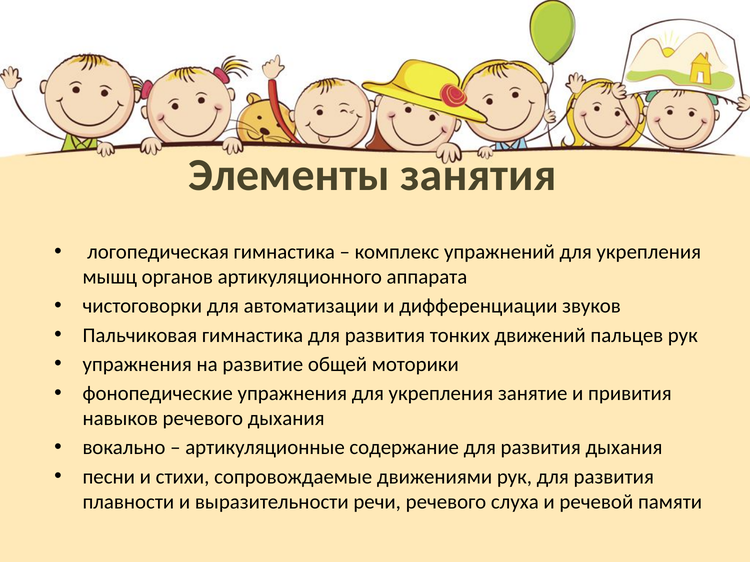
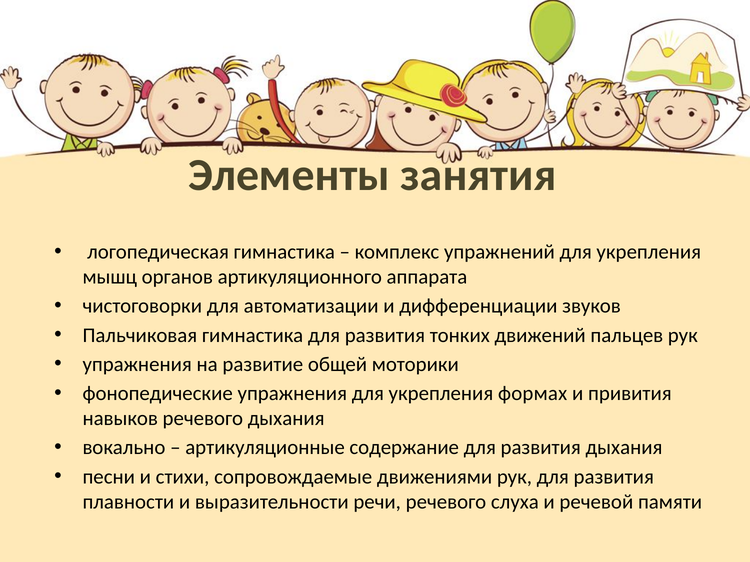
занятие: занятие -> формах
